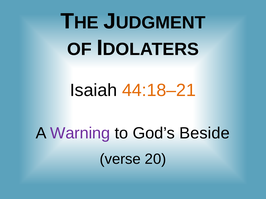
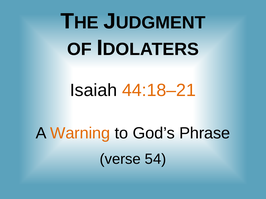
Warning colour: purple -> orange
Beside: Beside -> Phrase
20: 20 -> 54
